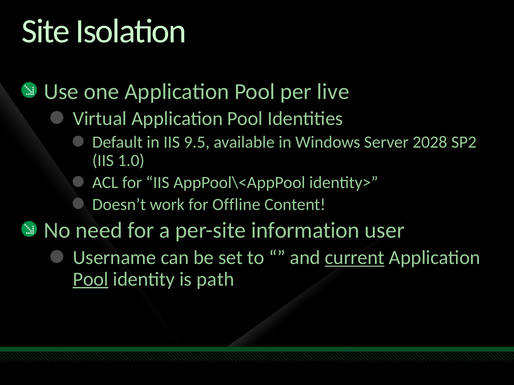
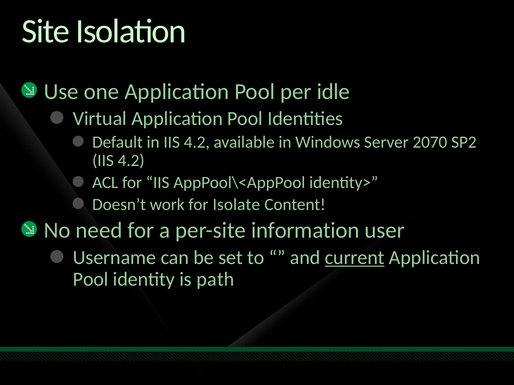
live: live -> idle
in IIS 9.5: 9.5 -> 4.2
2028: 2028 -> 2070
1.0 at (131, 161): 1.0 -> 4.2
Offline: Offline -> Isolate
Pool at (91, 280) underline: present -> none
